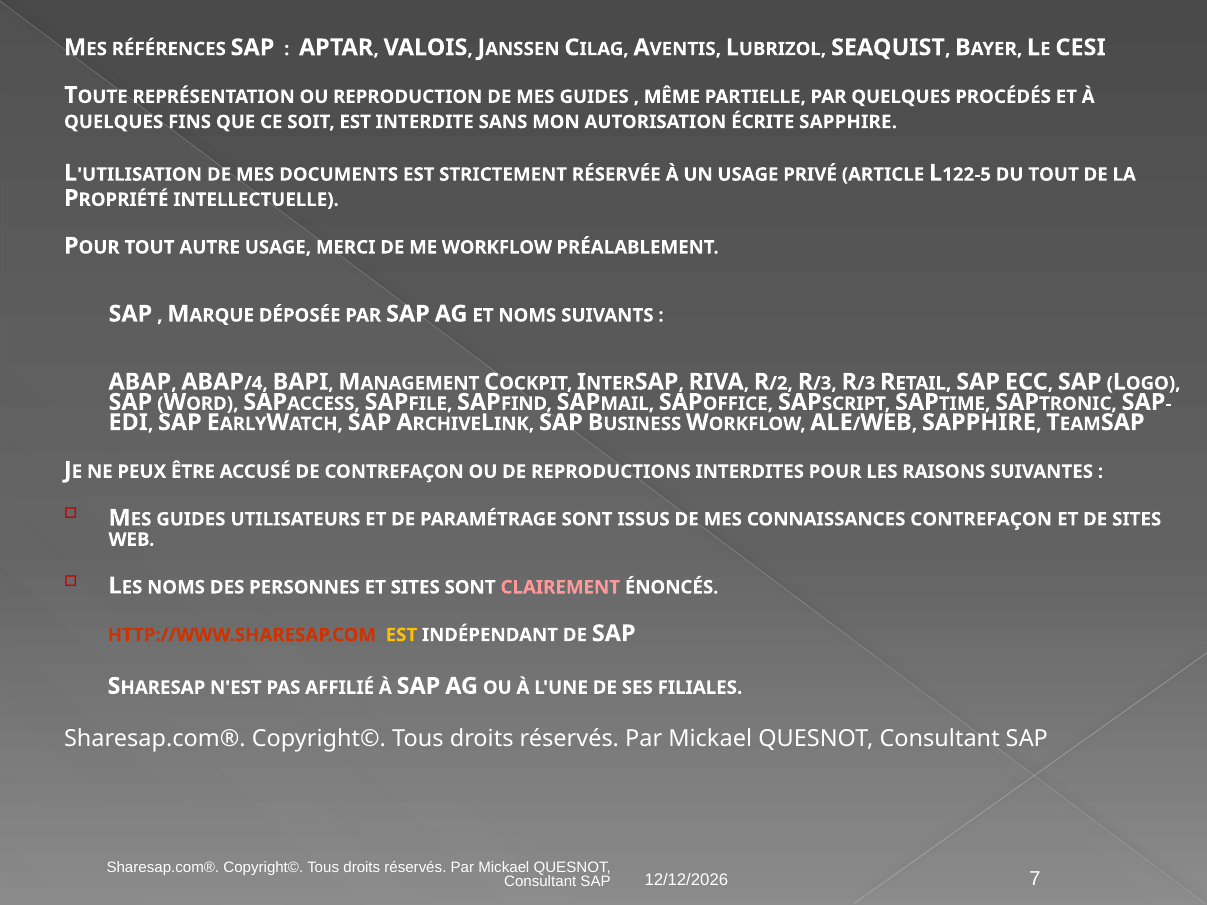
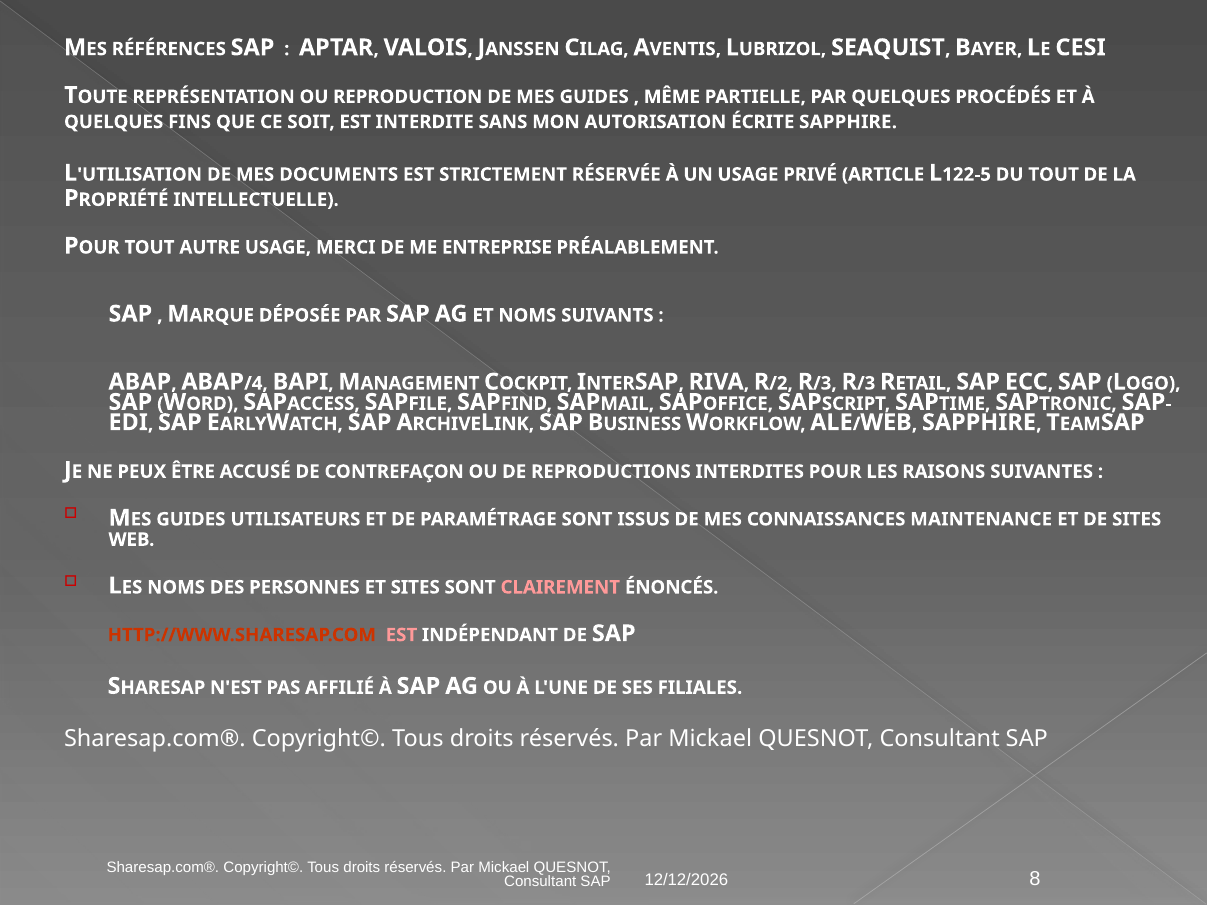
ME WORKFLOW: WORKFLOW -> ENTREPRISE
CONNAISSANCES CONTREFAÇON: CONTREFAÇON -> MAINTENANCE
EST at (401, 635) colour: yellow -> pink
7: 7 -> 8
